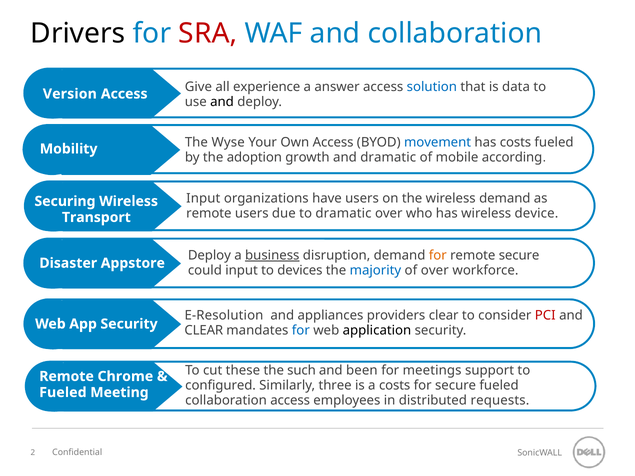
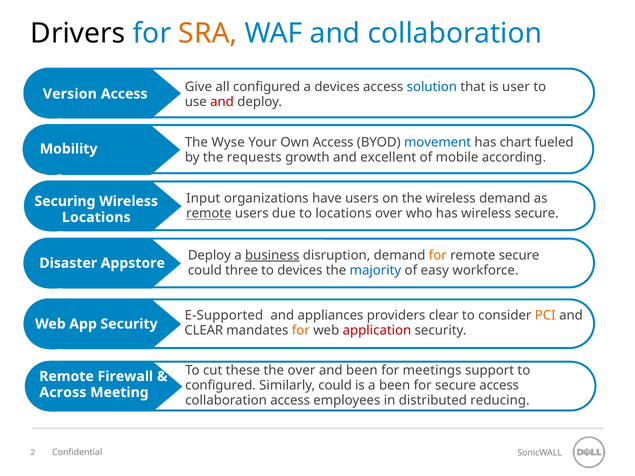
SRA colour: red -> orange
all experience: experience -> configured
a answer: answer -> devices
data: data -> user
and at (222, 102) colour: black -> red
has costs: costs -> chart
adoption: adoption -> requests
and dramatic: dramatic -> excellent
remote at (209, 214) underline: none -> present
to dramatic: dramatic -> locations
wireless device: device -> secure
Transport at (96, 217): Transport -> Locations
could input: input -> three
of over: over -> easy
E-Resolution: E-Resolution -> E-Supported
PCI colour: red -> orange
for at (301, 331) colour: blue -> orange
application colour: black -> red
the such: such -> over
Chrome: Chrome -> Firewall
Similarly three: three -> could
a costs: costs -> been
secure fueled: fueled -> access
Fueled at (63, 393): Fueled -> Across
requests: requests -> reducing
